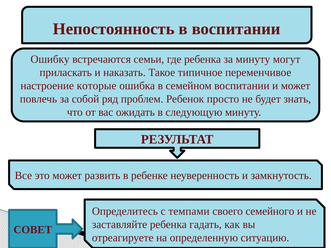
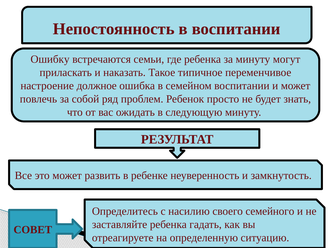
которые: которые -> должное
темпами: темпами -> насилию
